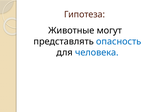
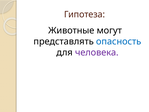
человека colour: blue -> purple
